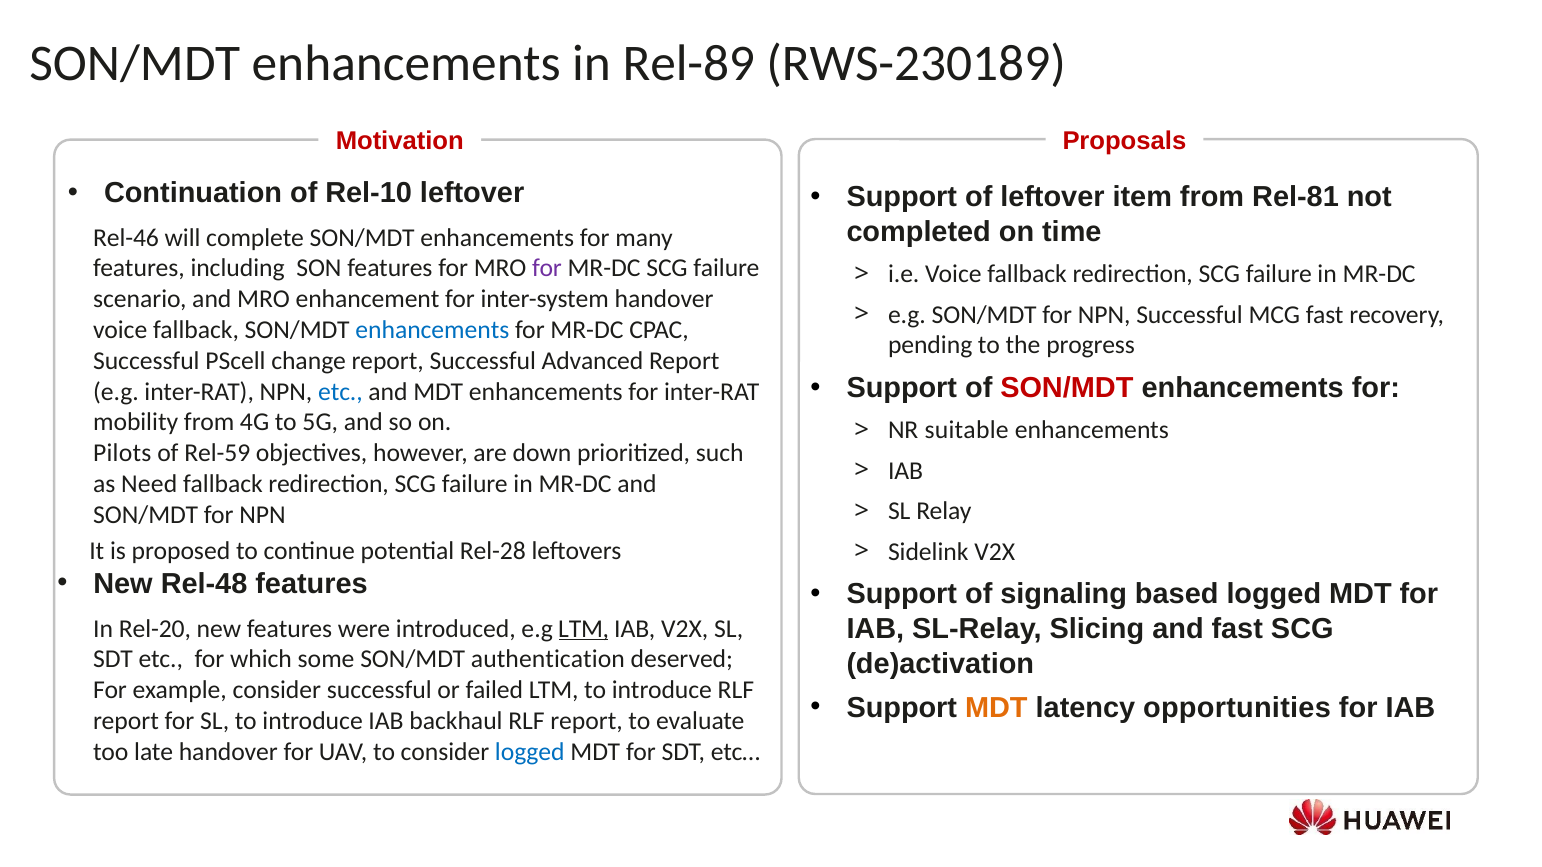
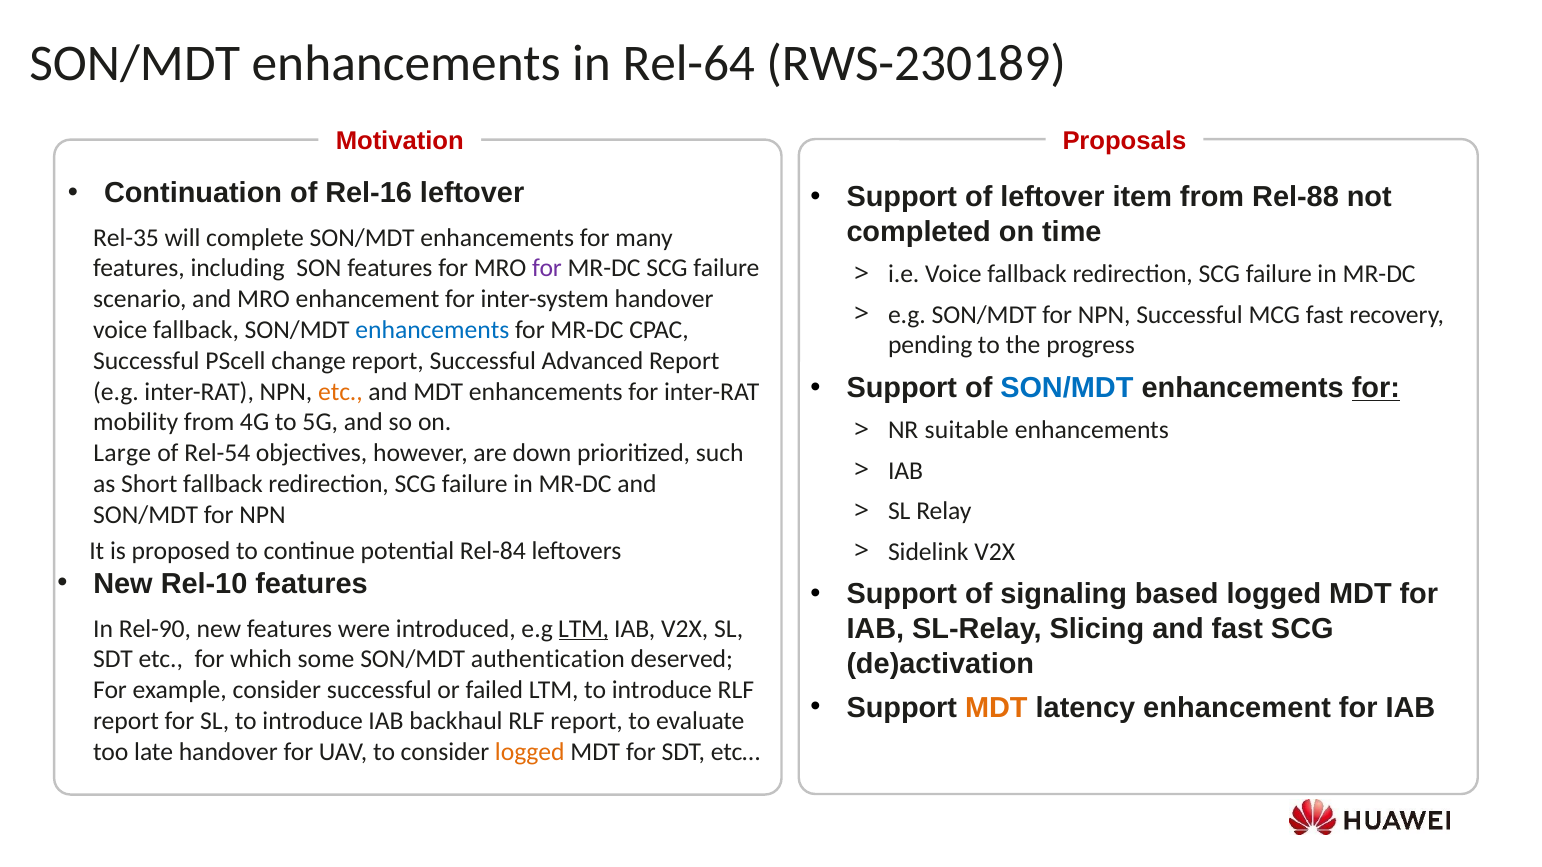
Rel-89: Rel-89 -> Rel-64
Rel-10: Rel-10 -> Rel-16
Rel-81: Rel-81 -> Rel-88
Rel-46: Rel-46 -> Rel-35
SON/MDT at (1067, 388) colour: red -> blue
for at (1376, 388) underline: none -> present
etc at (340, 392) colour: blue -> orange
Pilots: Pilots -> Large
Rel-59: Rel-59 -> Rel-54
Need: Need -> Short
Rel-28: Rel-28 -> Rel-84
Rel-48: Rel-48 -> Rel-10
Rel-20: Rel-20 -> Rel-90
latency opportunities: opportunities -> enhancement
logged at (530, 752) colour: blue -> orange
